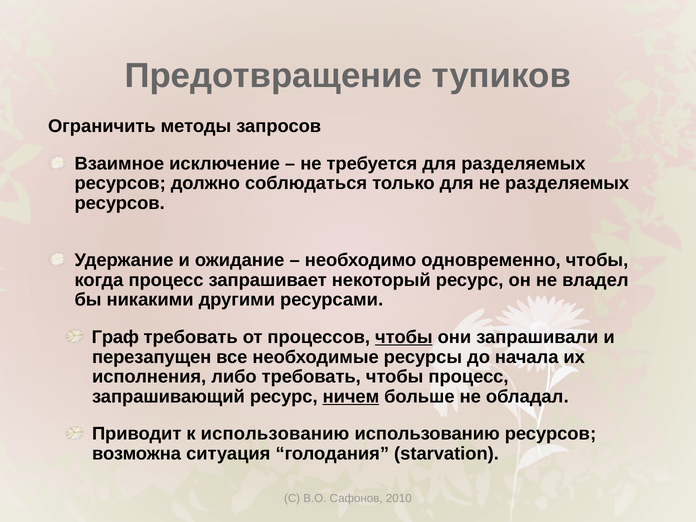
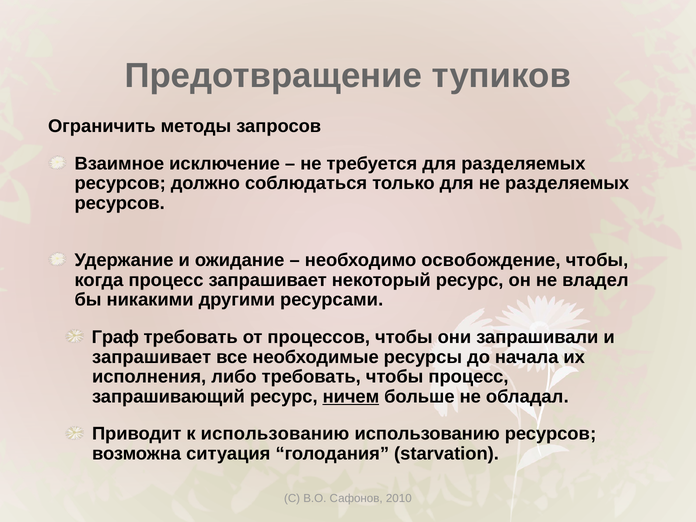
одновременно: одновременно -> освобождение
чтобы at (404, 337) underline: present -> none
перезапущен at (152, 357): перезапущен -> запрашивает
